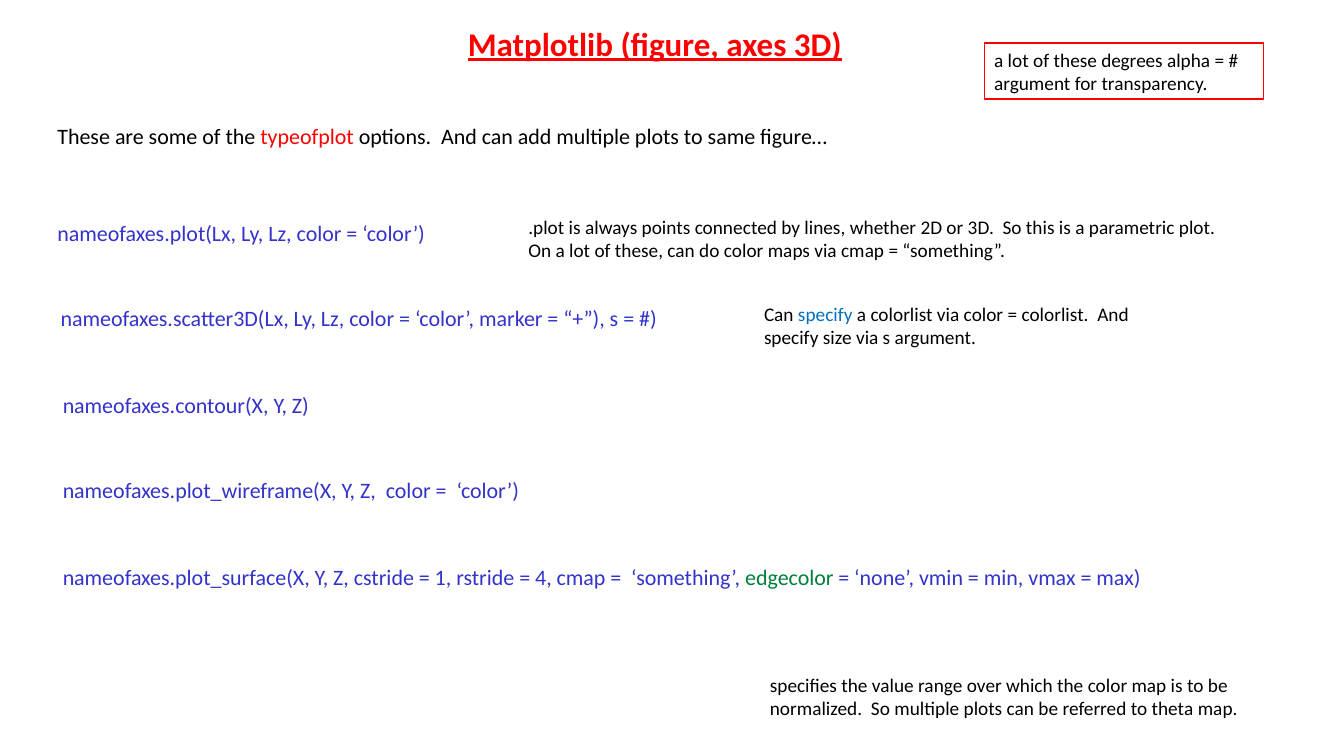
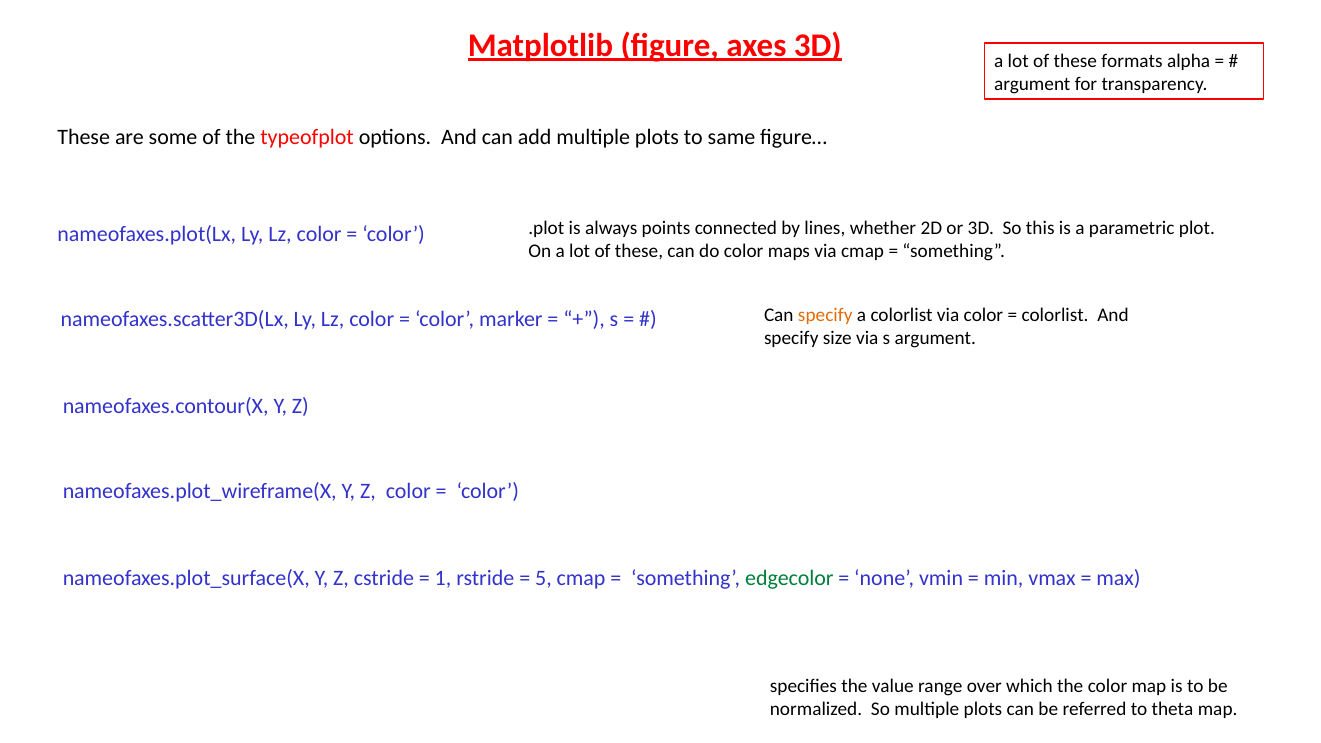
degrees: degrees -> formats
specify at (825, 315) colour: blue -> orange
4: 4 -> 5
